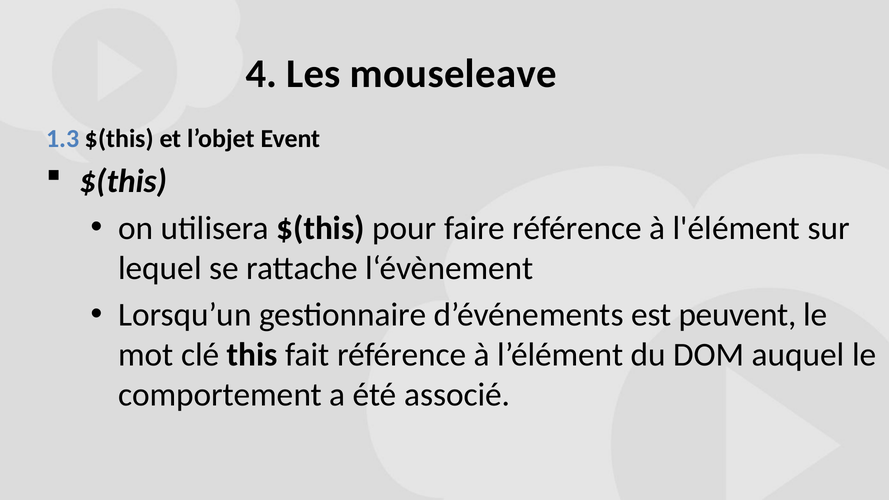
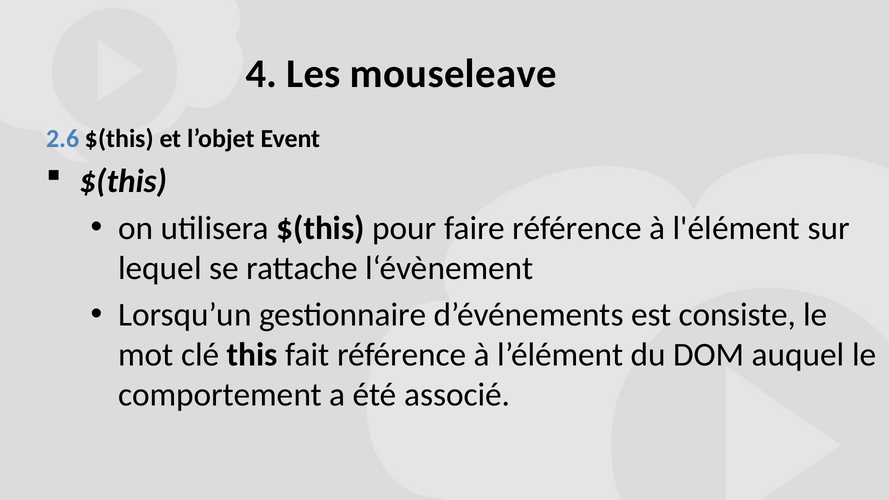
1.3: 1.3 -> 2.6
peuvent: peuvent -> consiste
